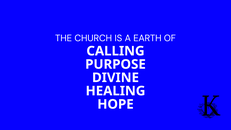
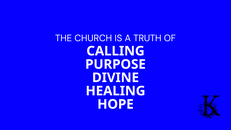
EARTH: EARTH -> TRUTH
